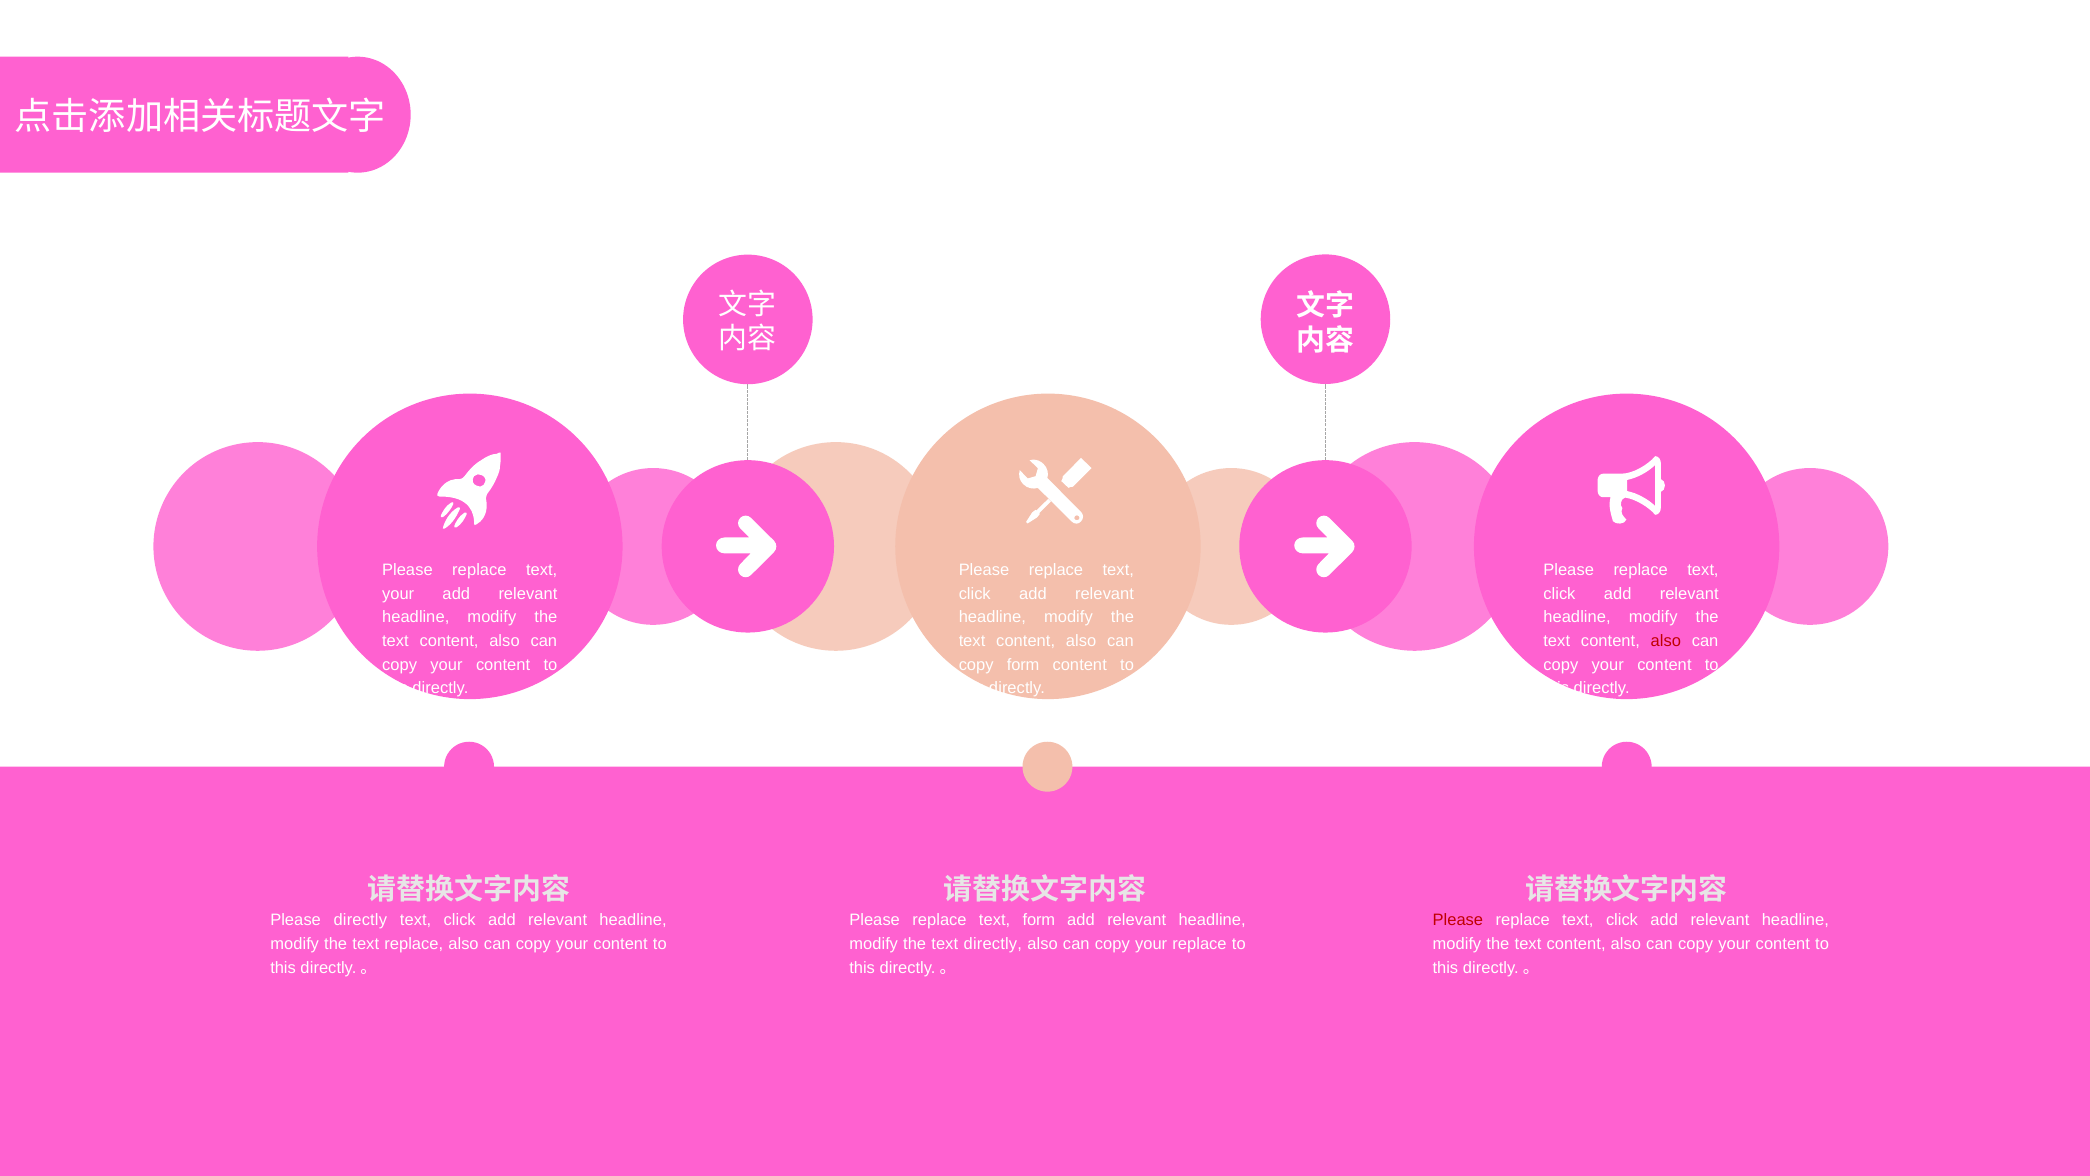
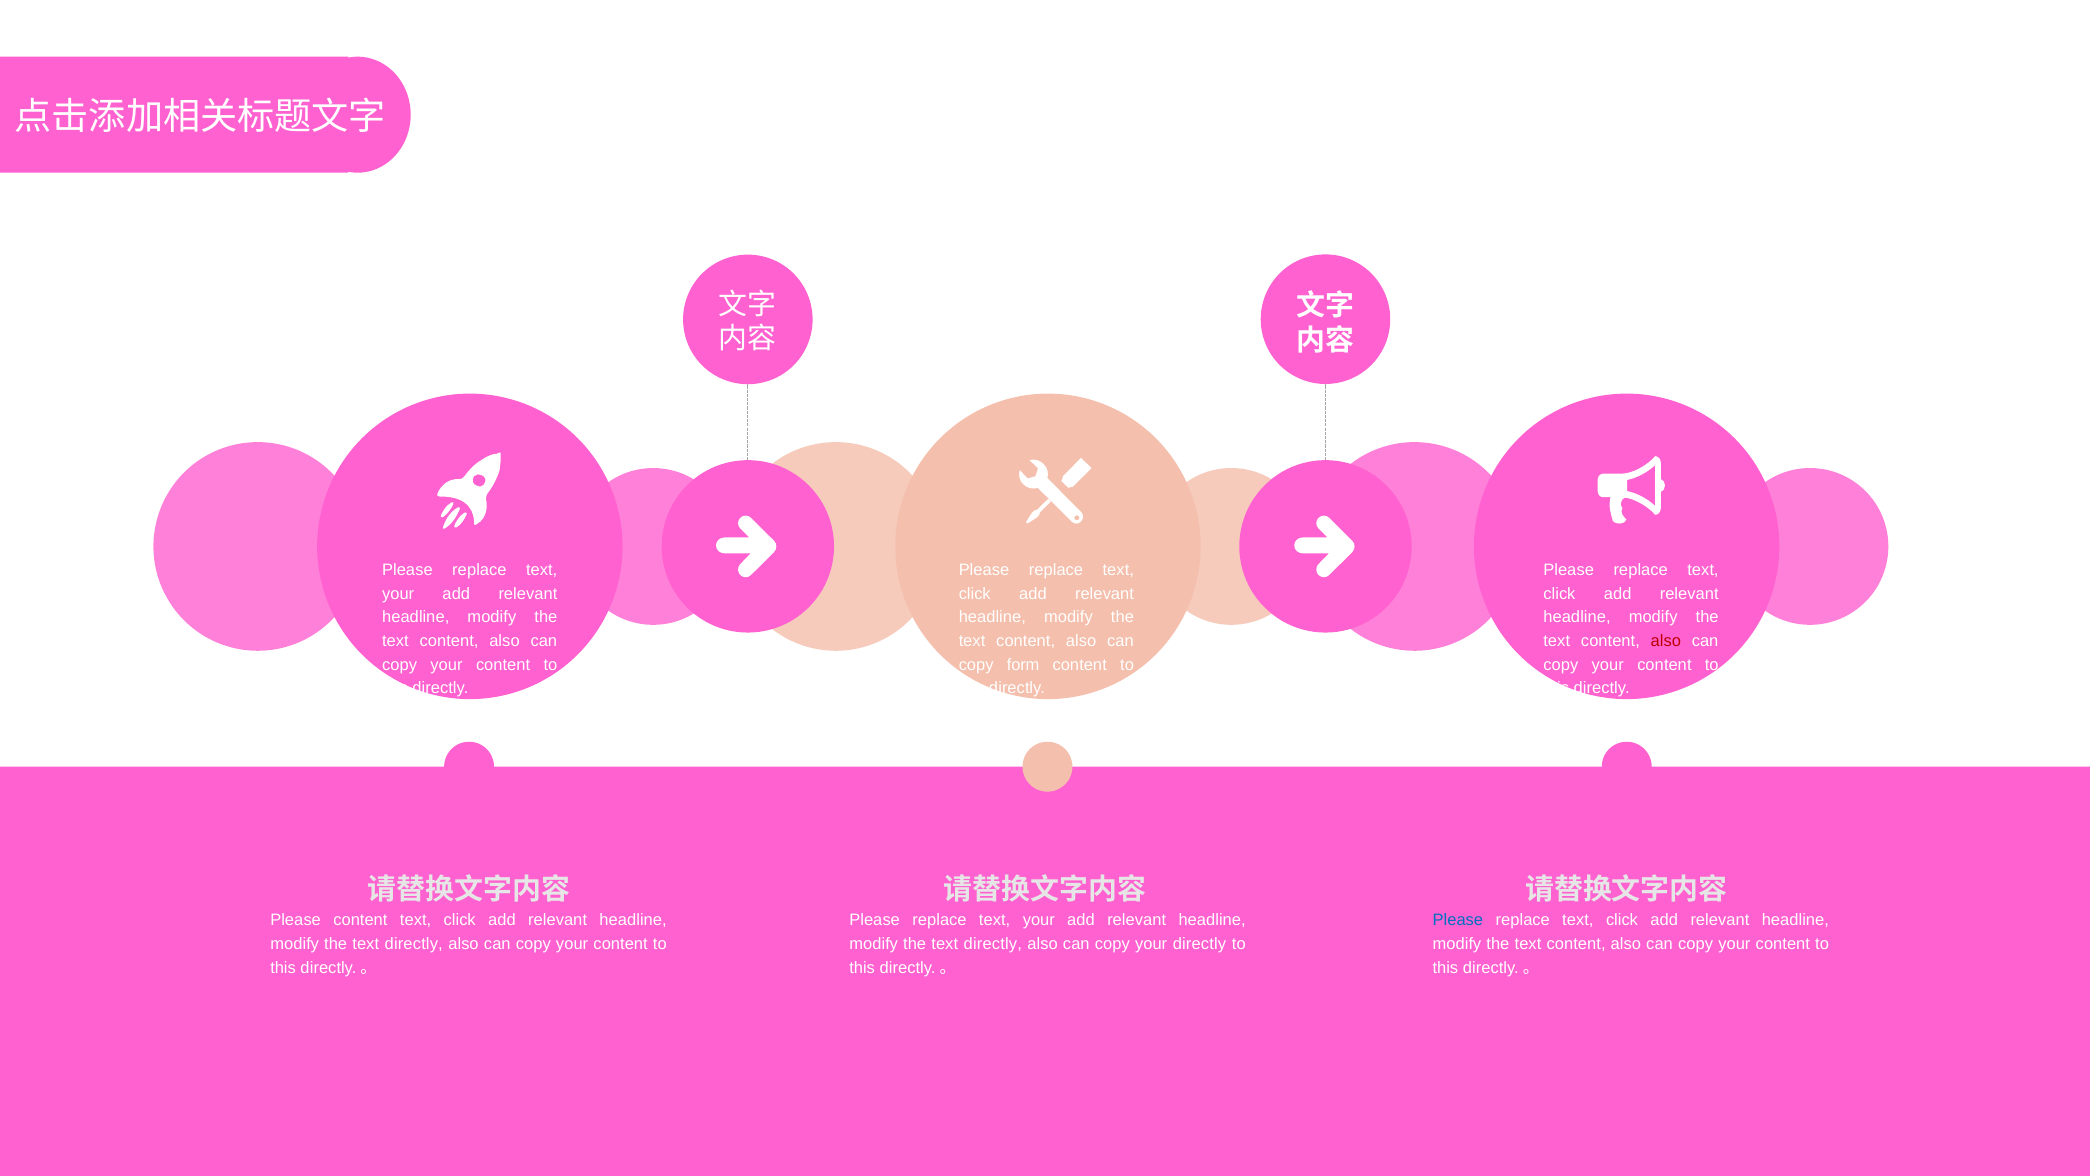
Please directly: directly -> content
form at (1039, 920): form -> your
Please at (1458, 920) colour: red -> blue
replace at (414, 944): replace -> directly
your replace: replace -> directly
